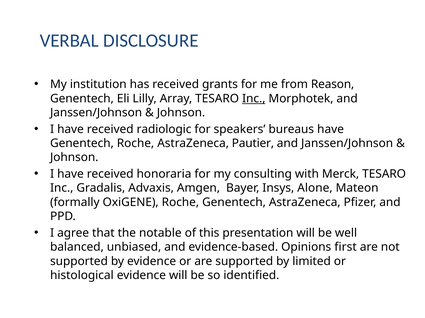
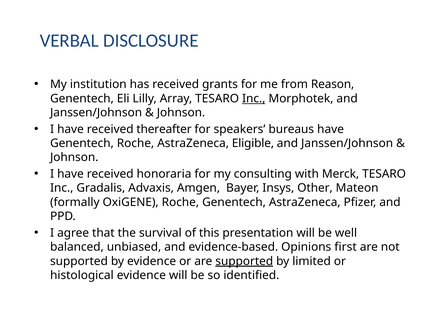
radiologic: radiologic -> thereafter
Pautier: Pautier -> Eligible
Alone: Alone -> Other
notable: notable -> survival
supported at (244, 262) underline: none -> present
